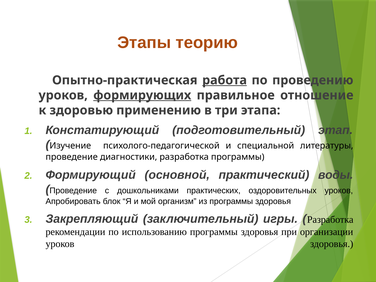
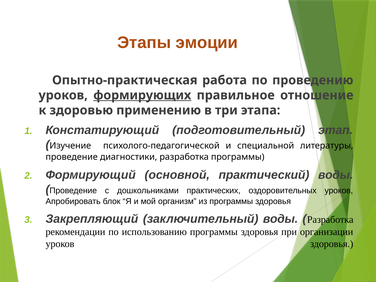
теорию: теорию -> эмоции
работа underline: present -> none
заключительный игры: игры -> воды
